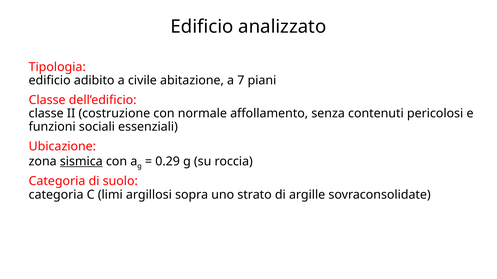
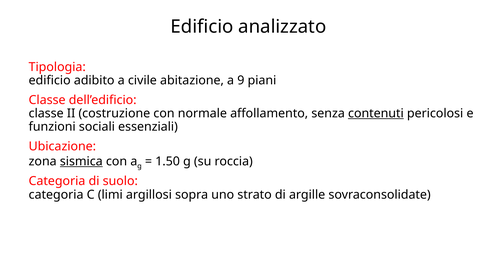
7: 7 -> 9
contenuti underline: none -> present
0.29: 0.29 -> 1.50
